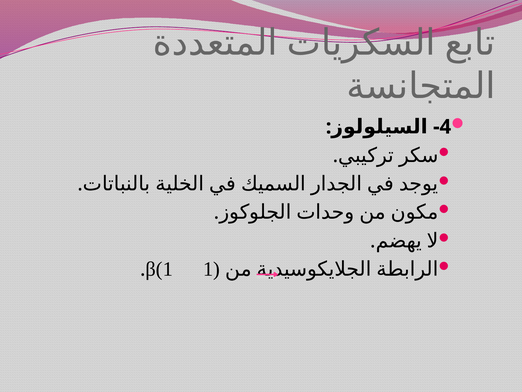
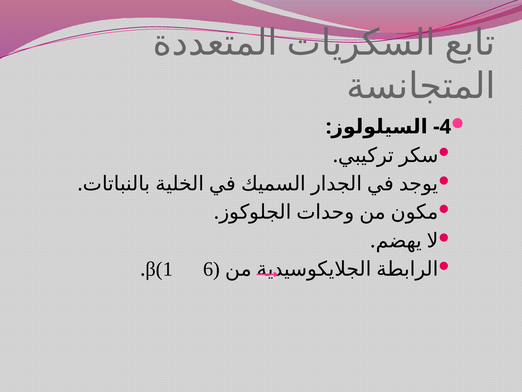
1: 1 -> 6
